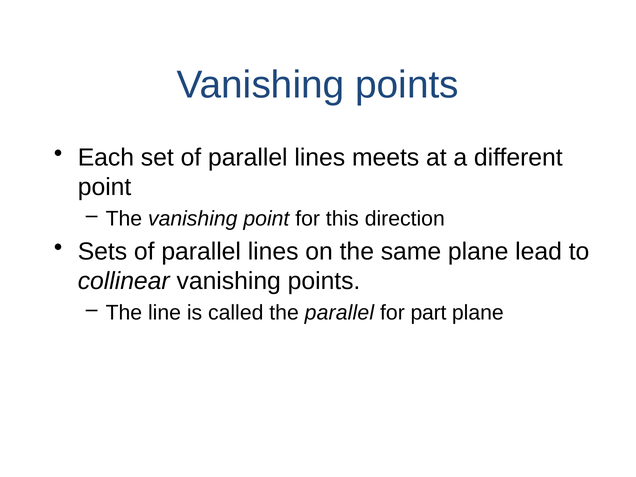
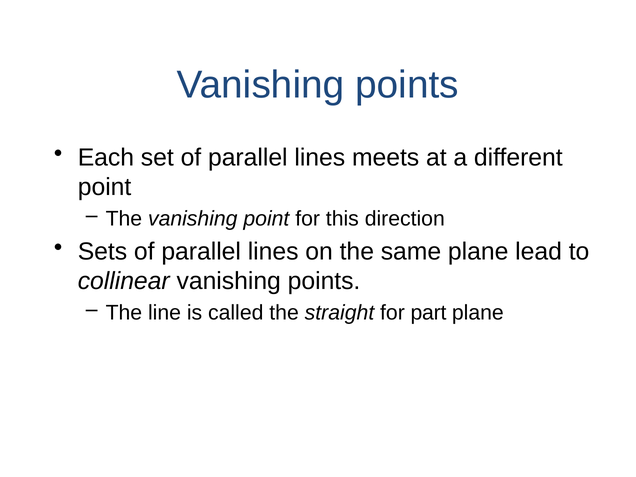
the parallel: parallel -> straight
